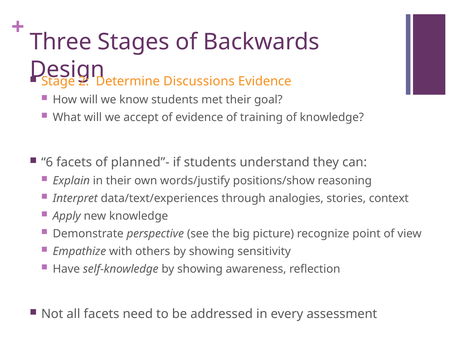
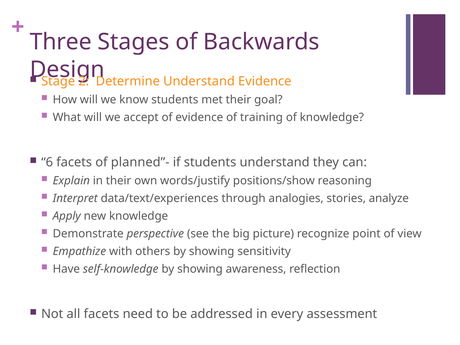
Determine Discussions: Discussions -> Understand
context: context -> analyze
